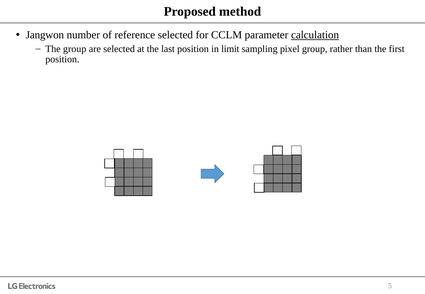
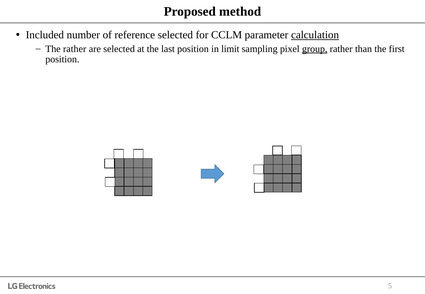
Jangwon: Jangwon -> Included
The group: group -> rather
group at (315, 49) underline: none -> present
